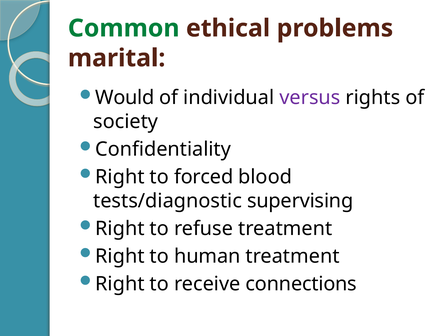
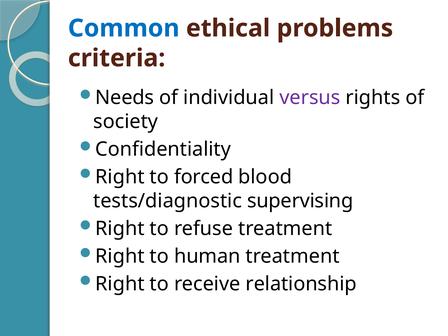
Common colour: green -> blue
marital: marital -> criteria
Would: Would -> Needs
connections: connections -> relationship
